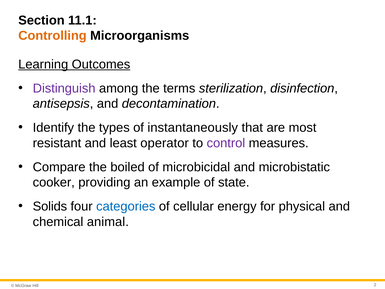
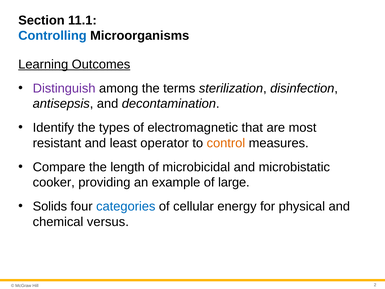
Controlling colour: orange -> blue
instantaneously: instantaneously -> electromagnetic
control colour: purple -> orange
boiled: boiled -> length
state: state -> large
animal: animal -> versus
